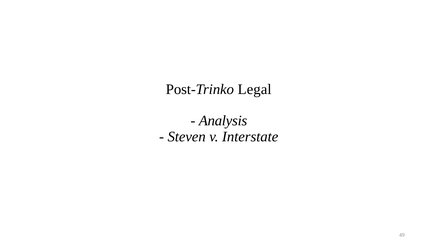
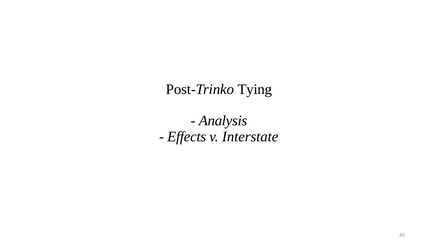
Legal: Legal -> Tying
Steven: Steven -> Effects
